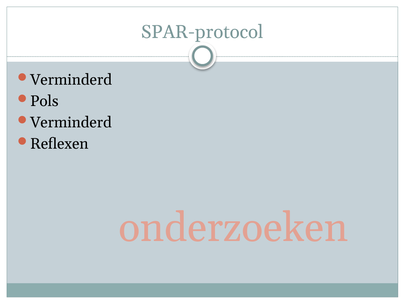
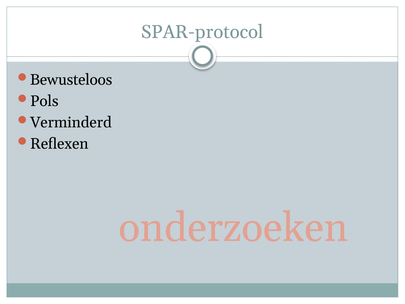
Verminderd at (71, 80): Verminderd -> Bewusteloos
